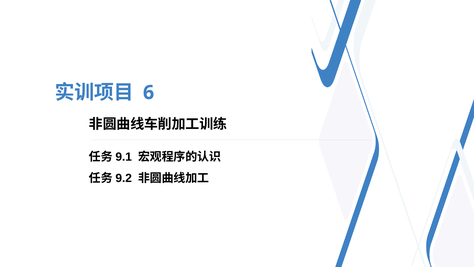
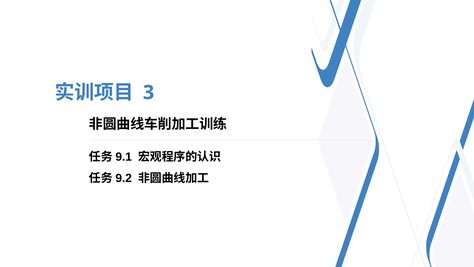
6: 6 -> 3
